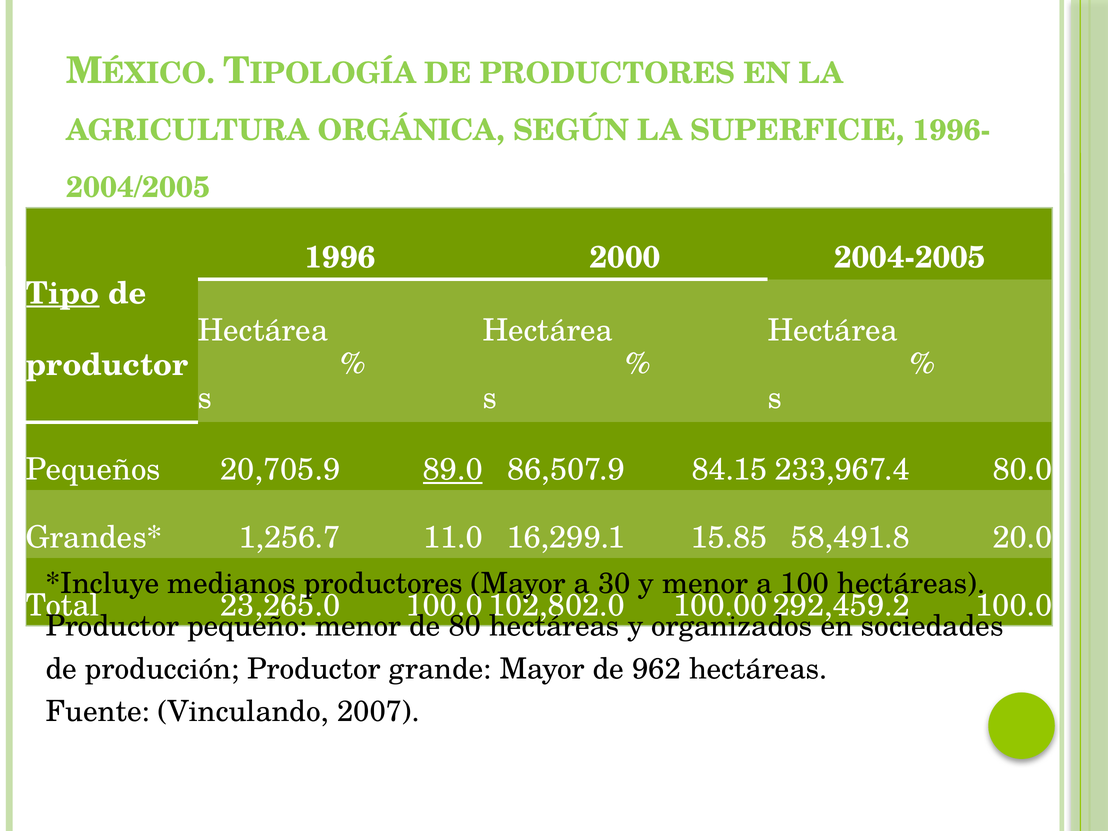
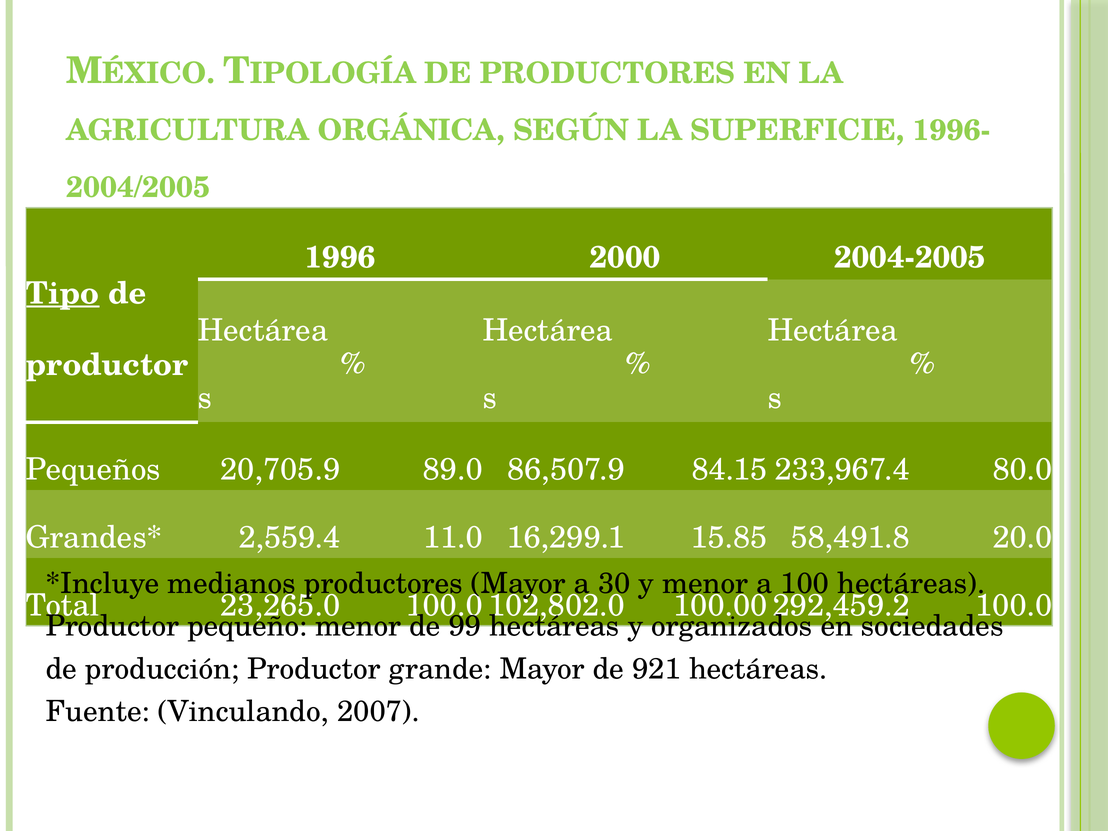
89.0 underline: present -> none
1,256.7: 1,256.7 -> 2,559.4
80: 80 -> 99
962: 962 -> 921
